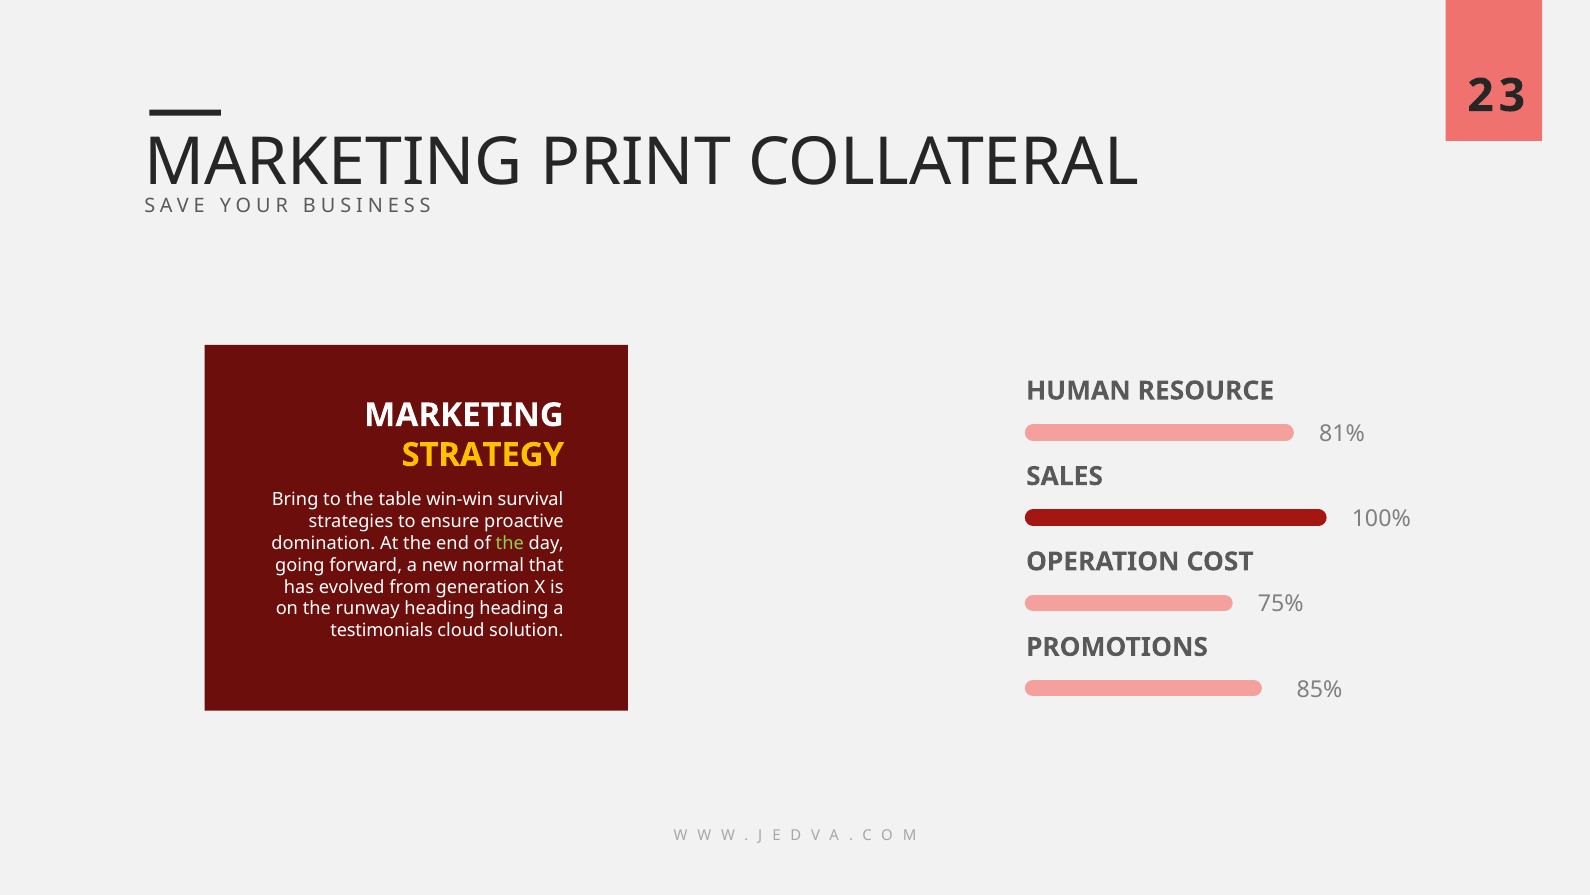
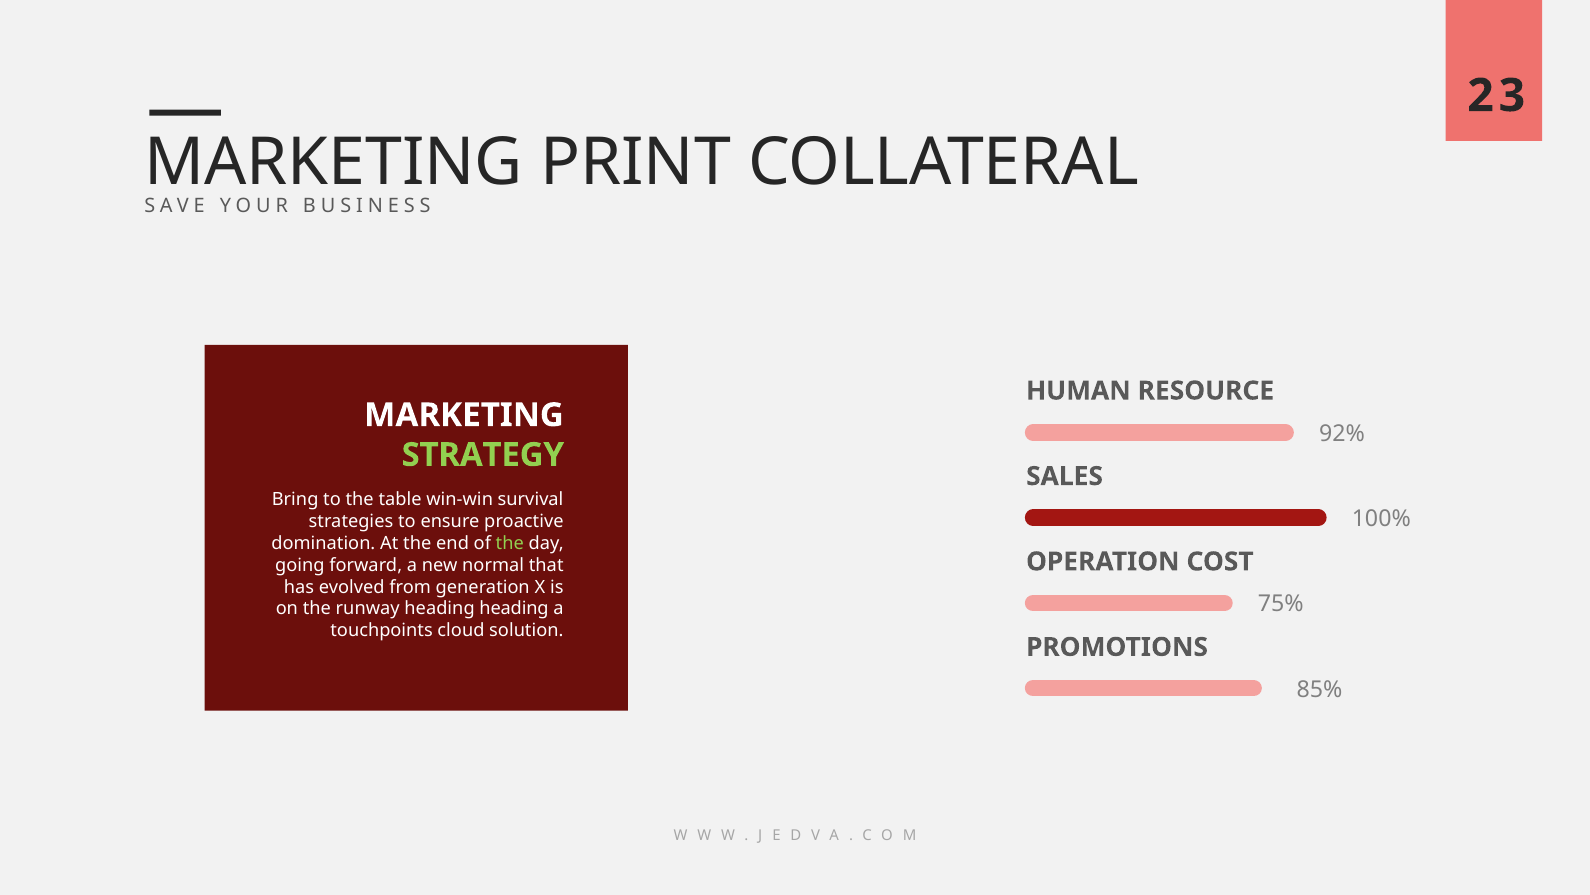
81%: 81% -> 92%
STRATEGY colour: yellow -> light green
testimonials: testimonials -> touchpoints
